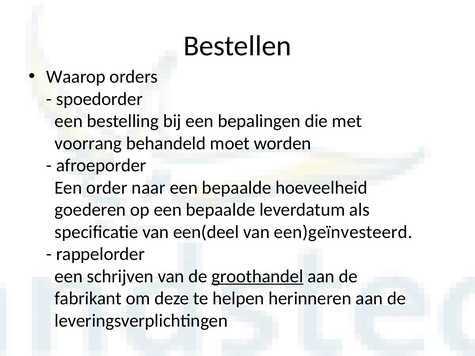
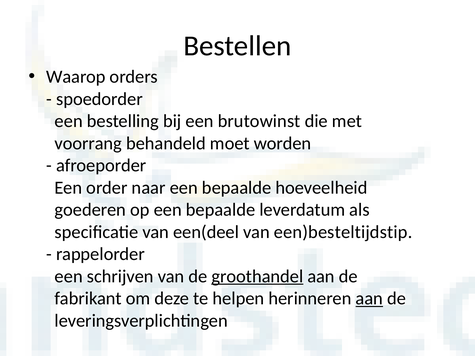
bepalingen: bepalingen -> brutowinst
een)geïnvesteerd: een)geïnvesteerd -> een)besteltijdstip
aan at (369, 299) underline: none -> present
